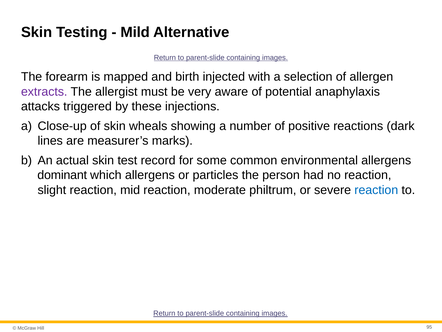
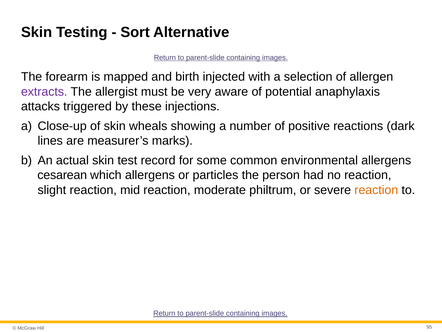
Mild: Mild -> Sort
dominant: dominant -> cesarean
reaction at (376, 190) colour: blue -> orange
